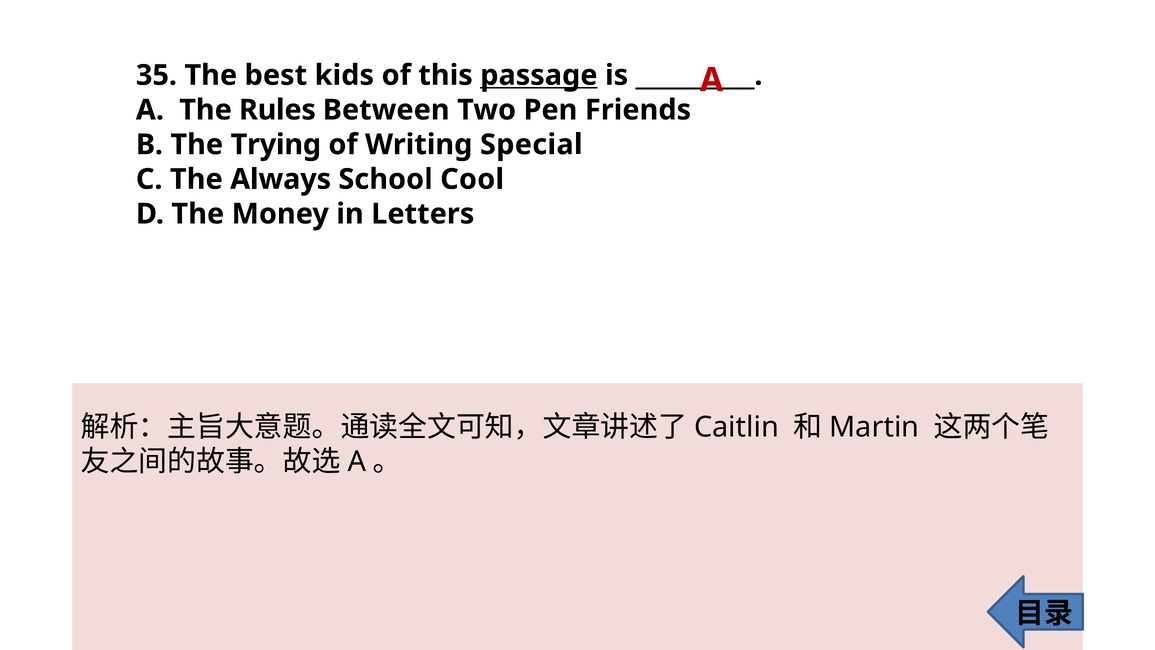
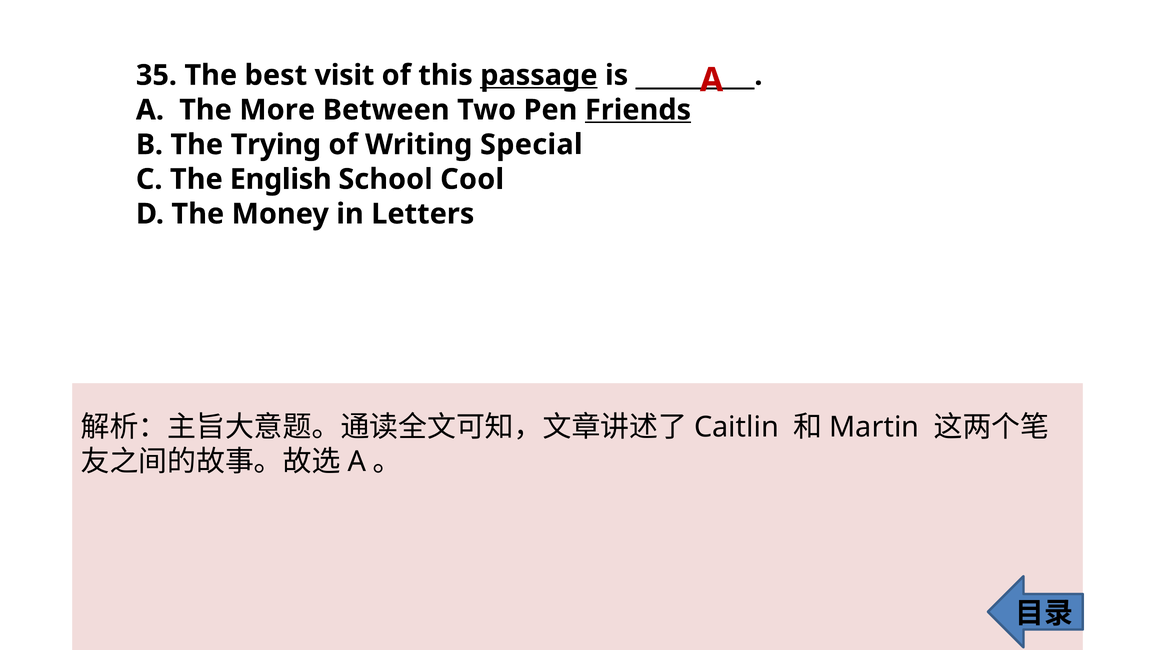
kids: kids -> visit
Rules: Rules -> More
Friends underline: none -> present
Always: Always -> English
